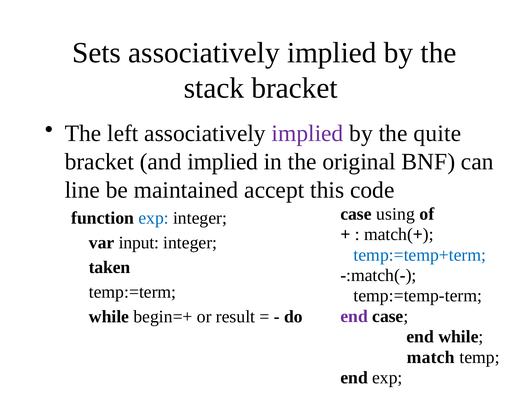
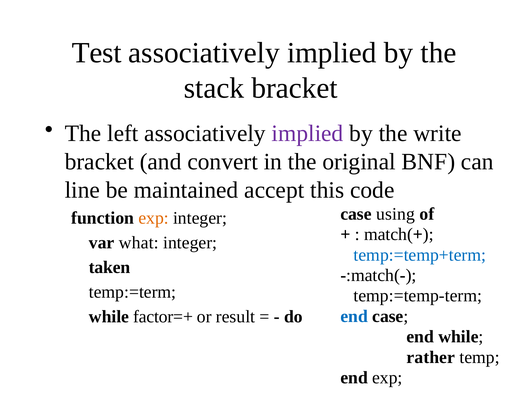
Sets: Sets -> Test
quite: quite -> write
and implied: implied -> convert
exp at (154, 218) colour: blue -> orange
input: input -> what
end at (354, 316) colour: purple -> blue
begin=+: begin=+ -> factor=+
match: match -> rather
